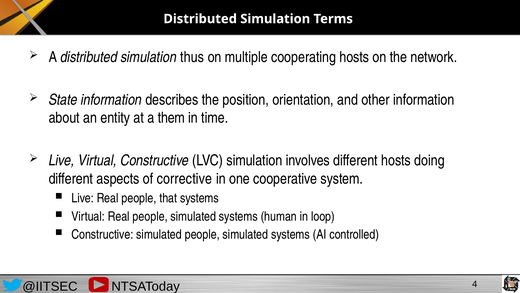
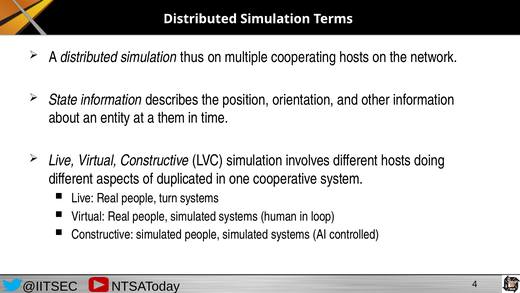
corrective: corrective -> duplicated
that: that -> turn
